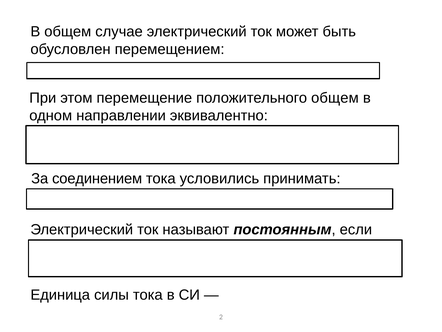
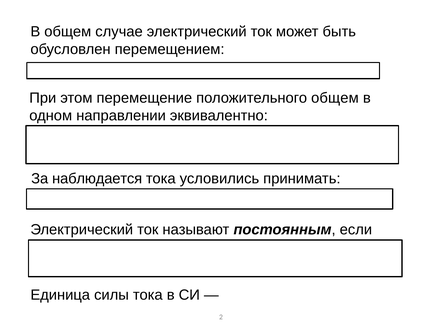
соединением: соединением -> наблюдается
